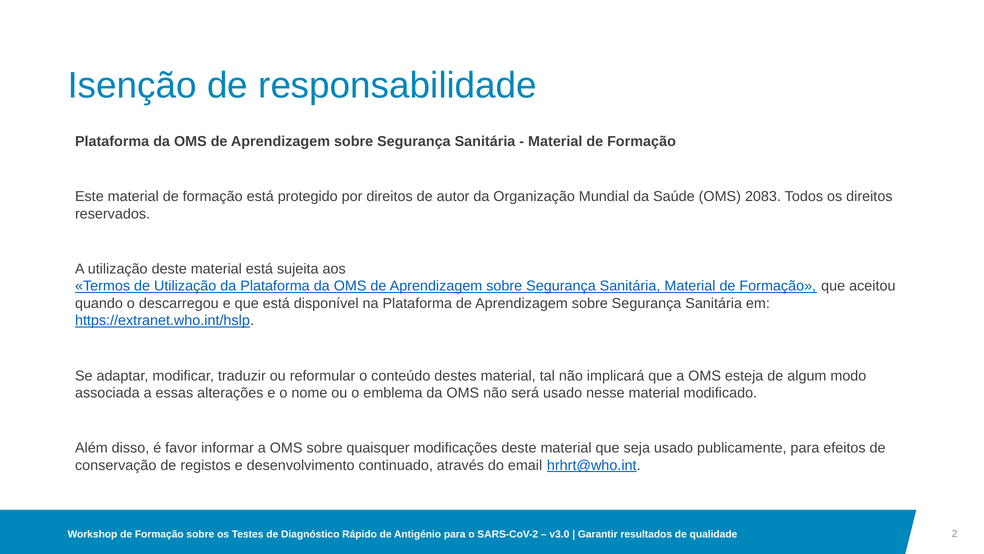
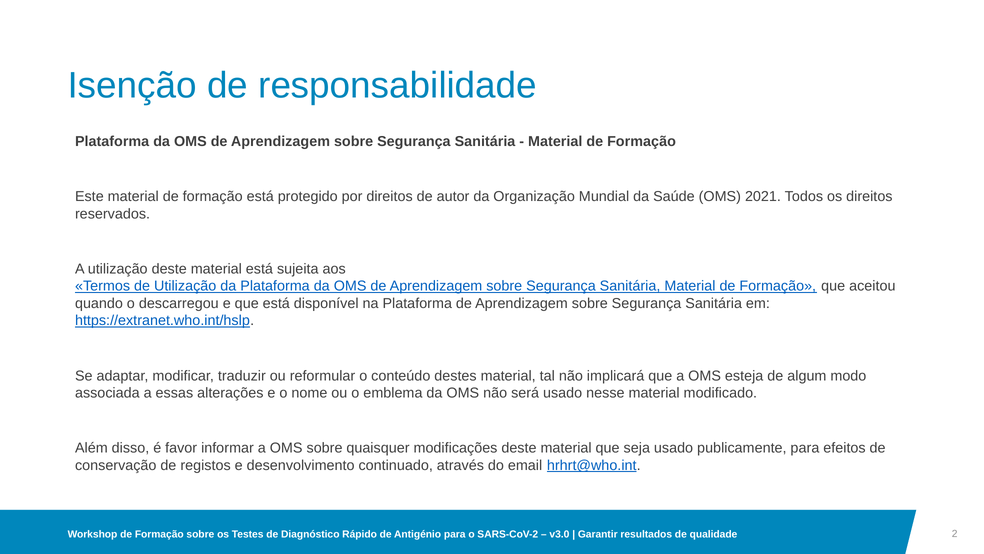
2083: 2083 -> 2021
